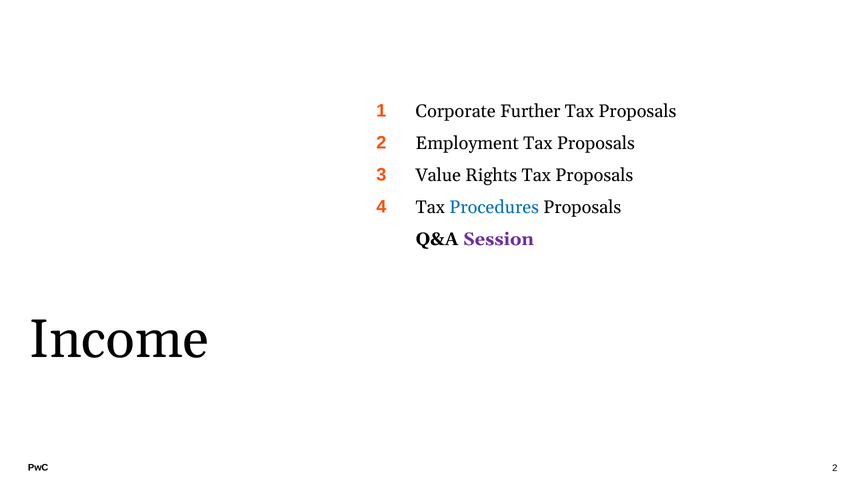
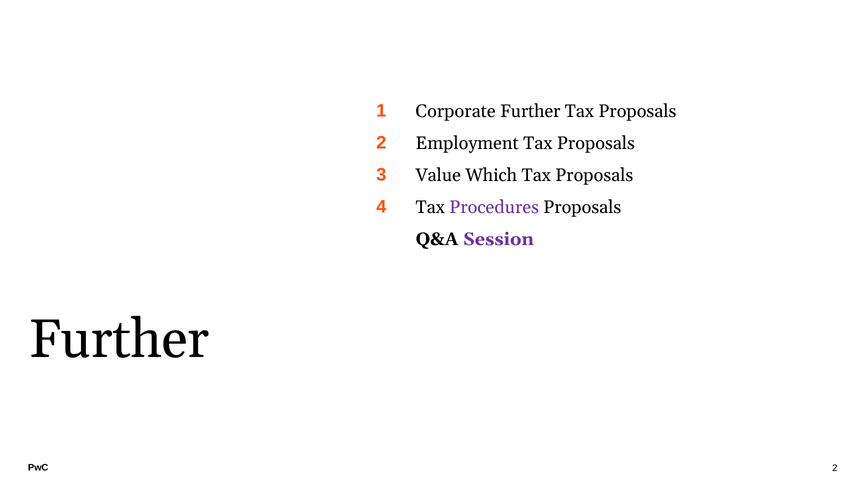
Rights: Rights -> Which
Procedures colour: blue -> purple
Income at (119, 339): Income -> Further
